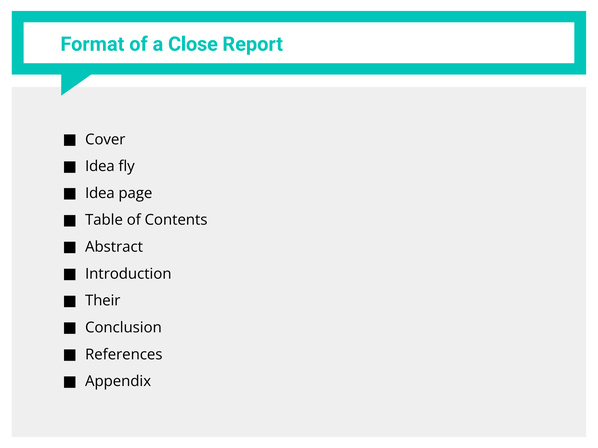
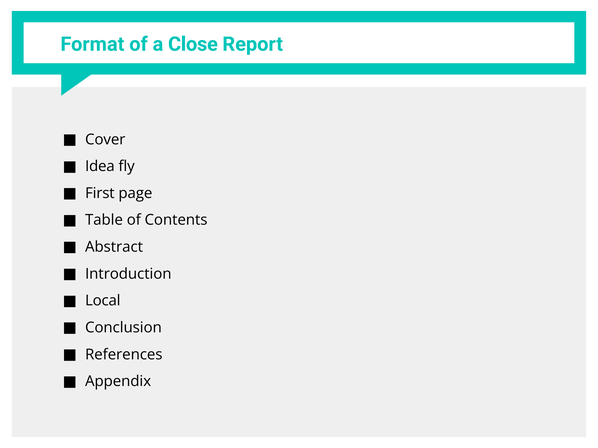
Idea at (100, 193): Idea -> First
Their: Their -> Local
